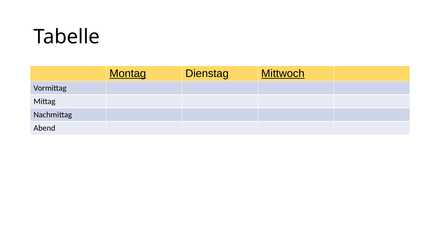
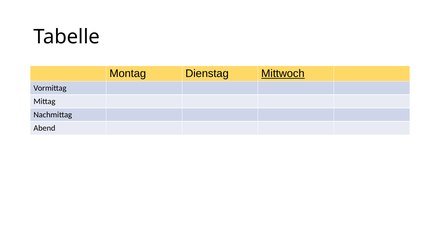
Montag underline: present -> none
